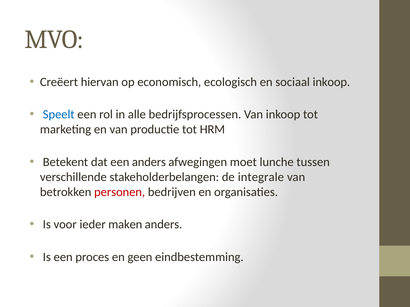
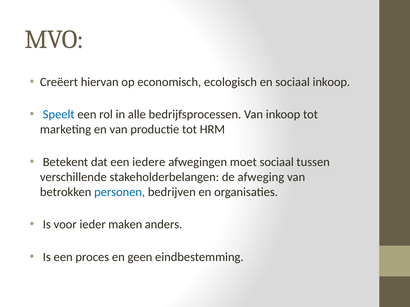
een anders: anders -> iedere
moet lunche: lunche -> sociaal
integrale: integrale -> afweging
personen colour: red -> blue
